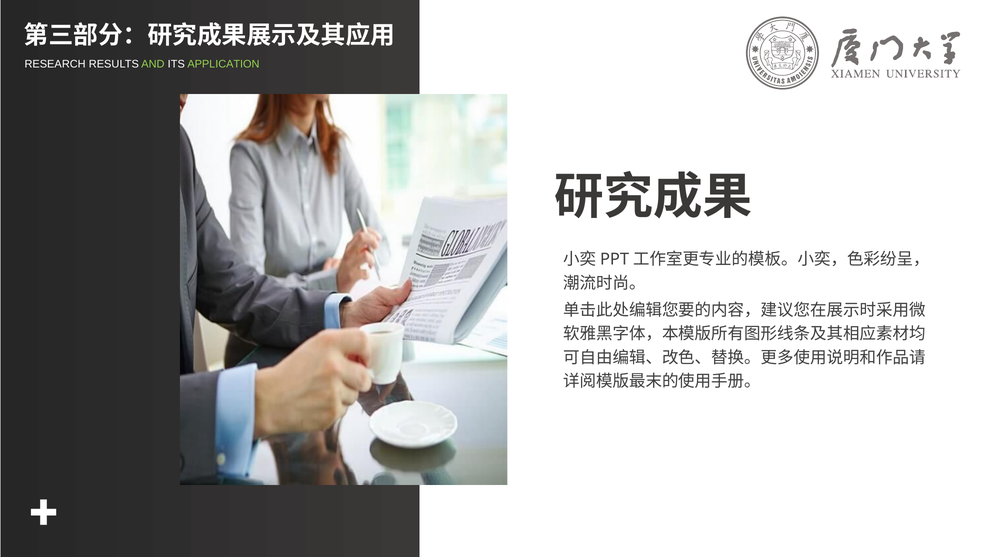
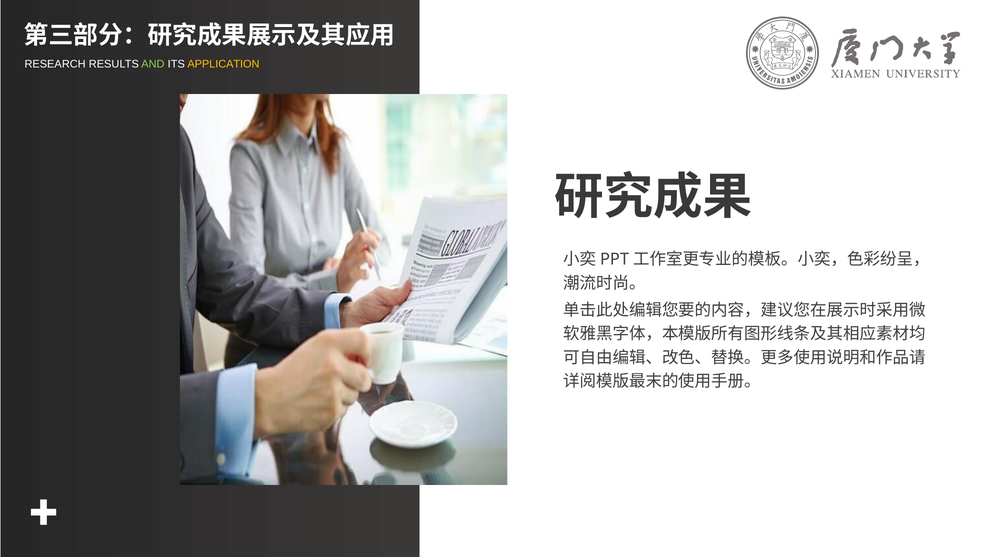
APPLICATION colour: light green -> yellow
